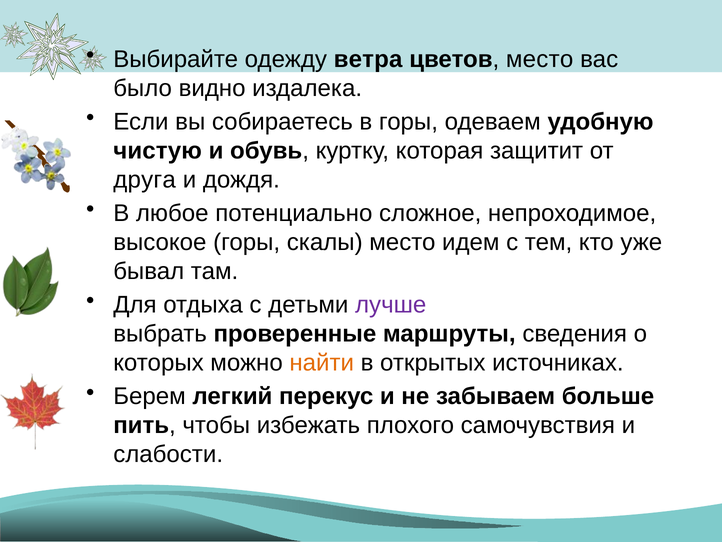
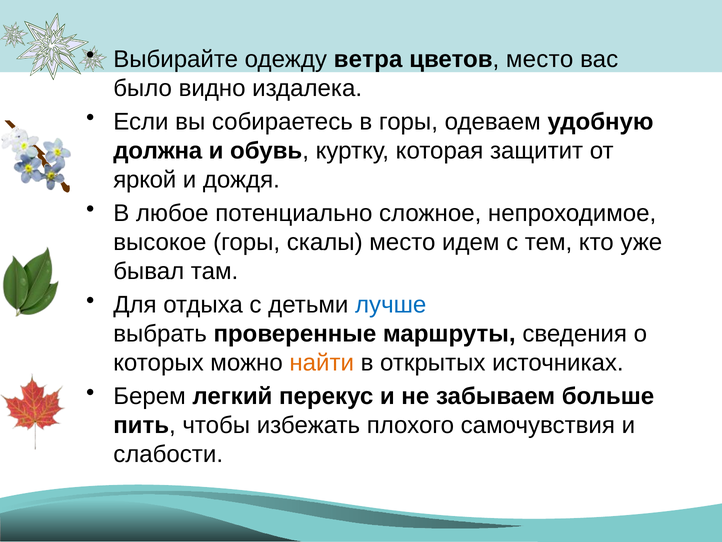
чистую: чистую -> должна
друга: друга -> яркой
лучше colour: purple -> blue
